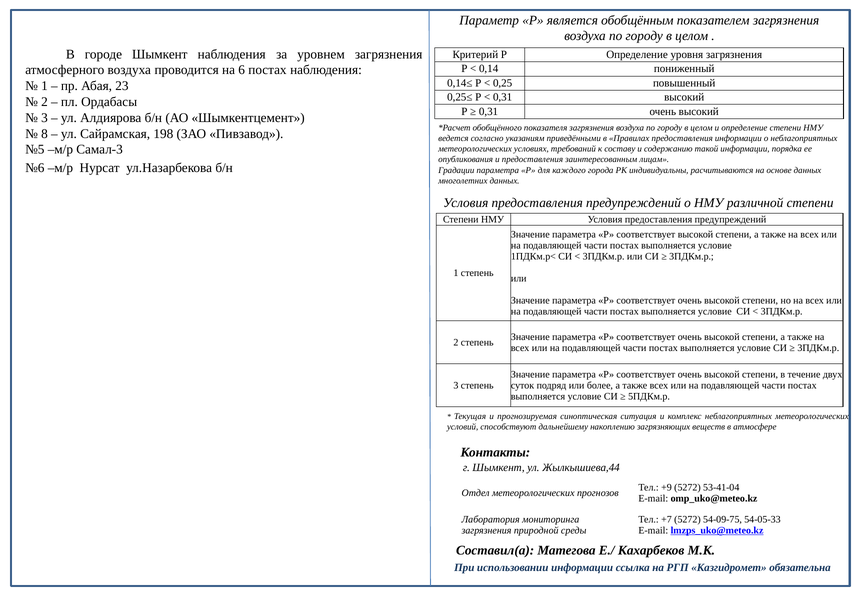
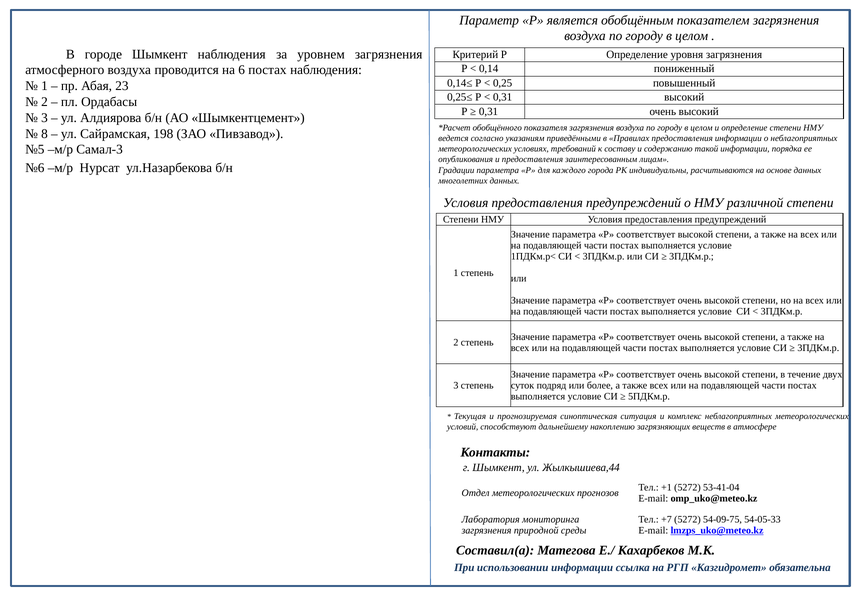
+9: +9 -> +1
